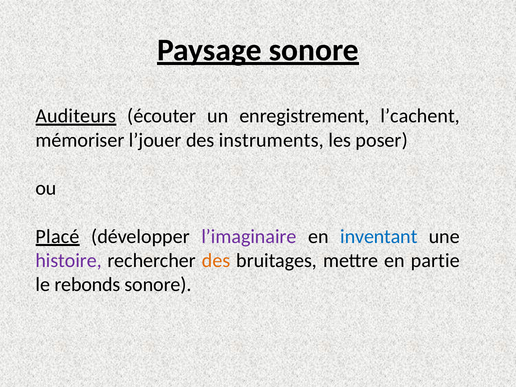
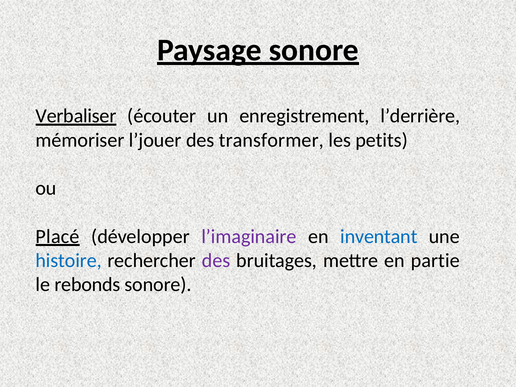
Auditeurs: Auditeurs -> Verbaliser
l’cachent: l’cachent -> l’derrière
instruments: instruments -> transformer
poser: poser -> petits
histoire colour: purple -> blue
des at (216, 261) colour: orange -> purple
